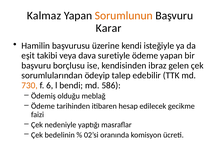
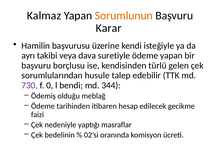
eşit: eşit -> ayrı
ibraz: ibraz -> türlü
ödeyip: ödeyip -> husule
730 colour: orange -> purple
6: 6 -> 0
586: 586 -> 344
